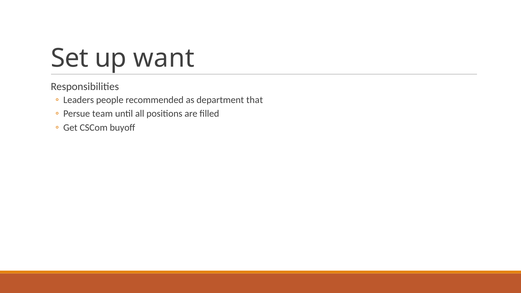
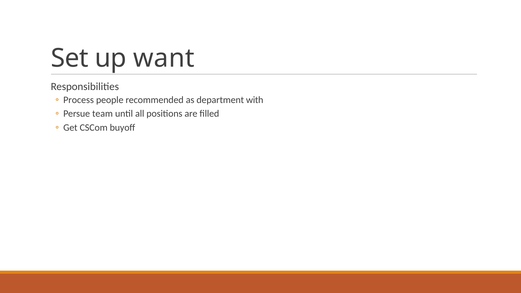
Leaders: Leaders -> Process
that: that -> with
